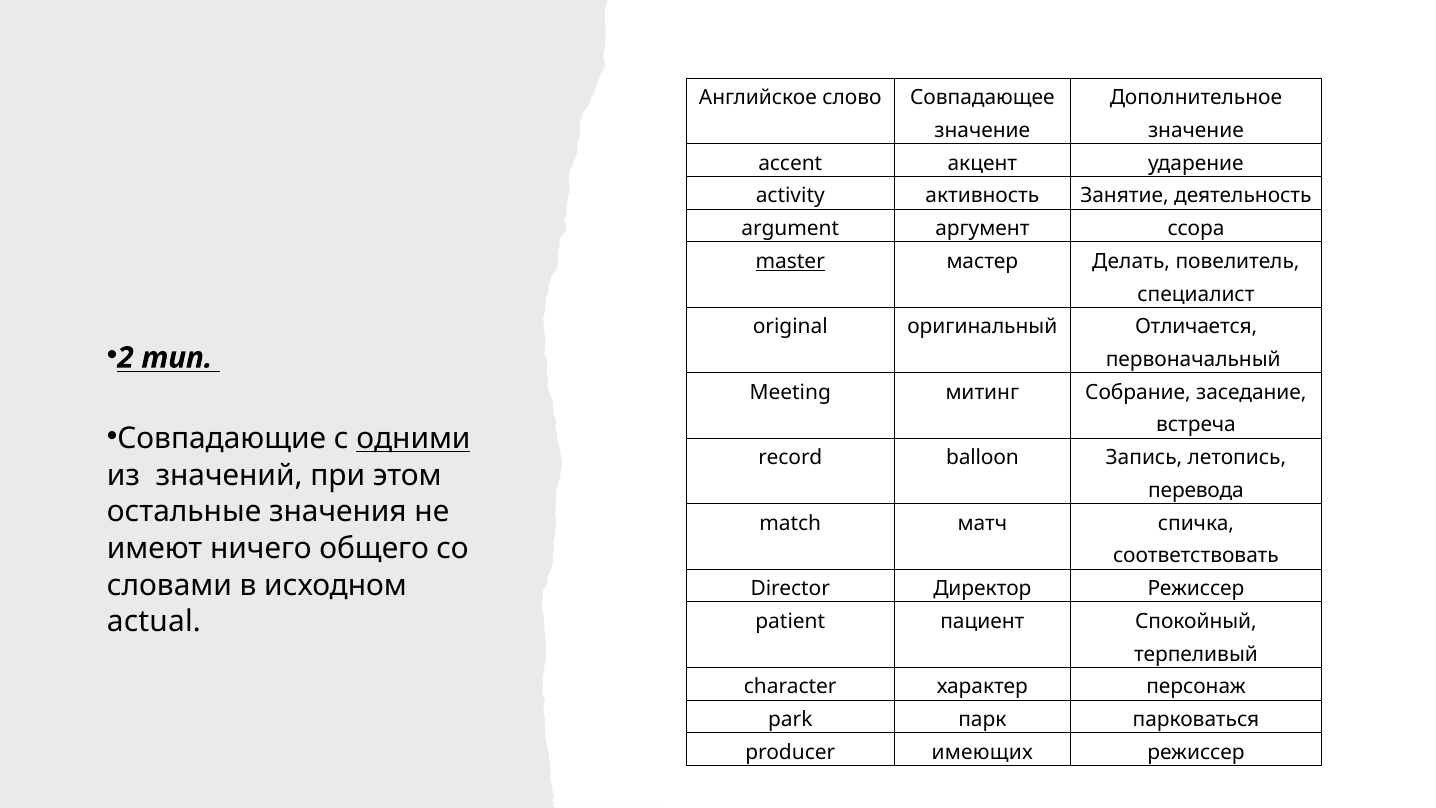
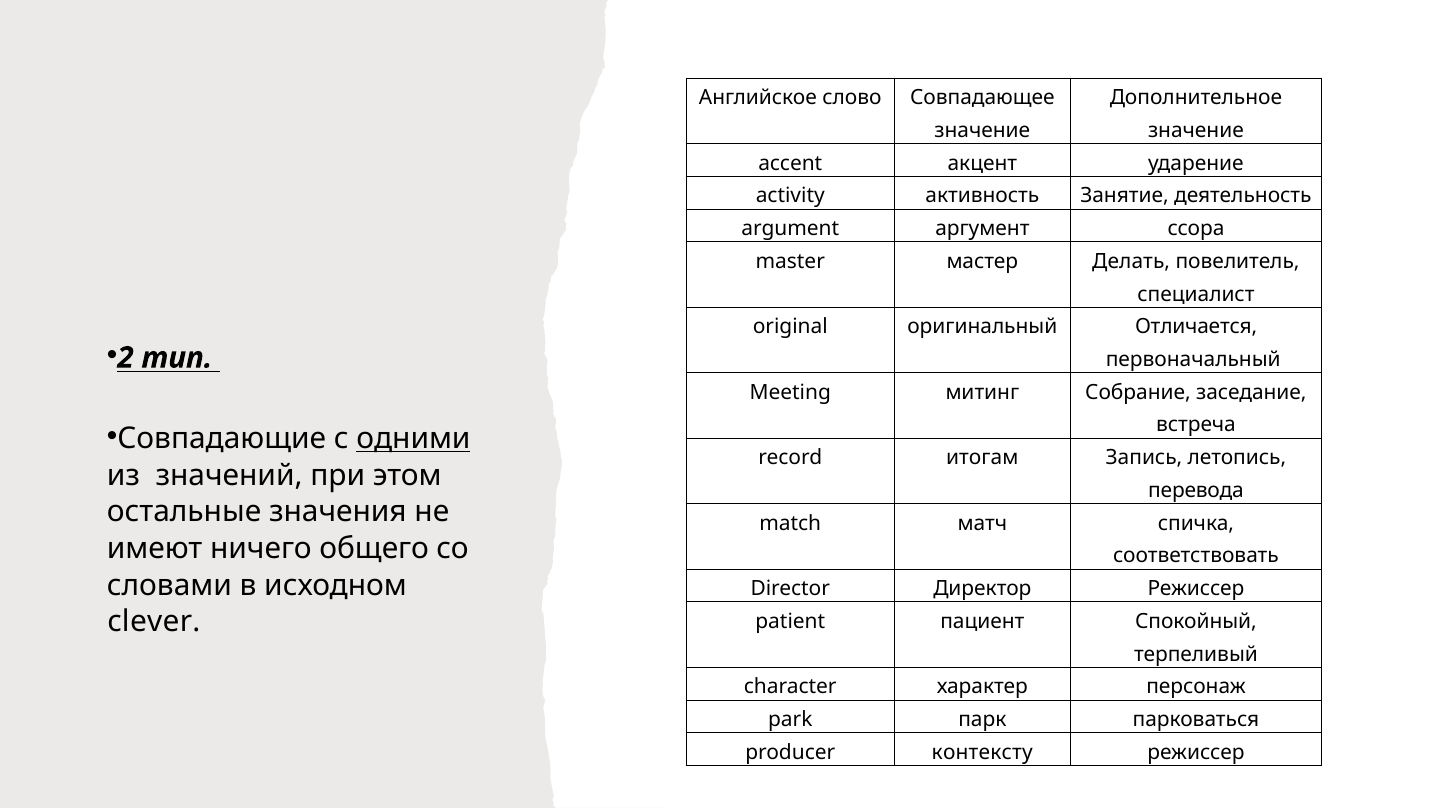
master underline: present -> none
balloon: balloon -> итогам
actual: actual -> clever
имеющих: имеющих -> контексту
